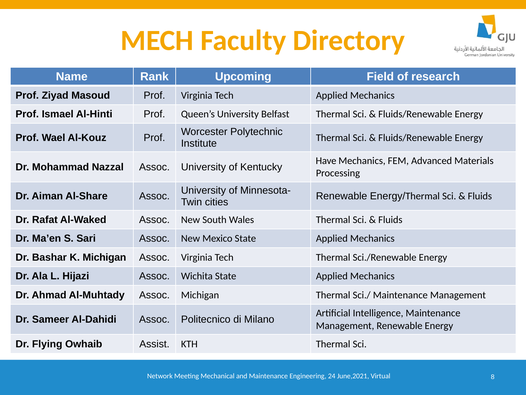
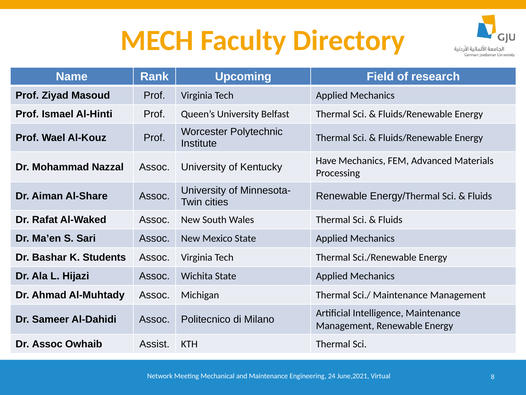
K Michigan: Michigan -> Students
Dr Flying: Flying -> Assoc
